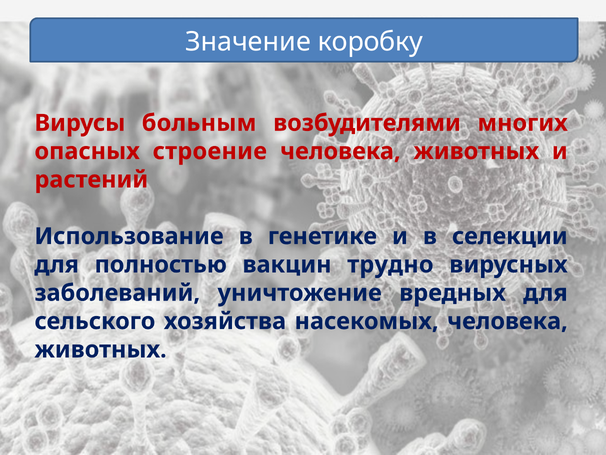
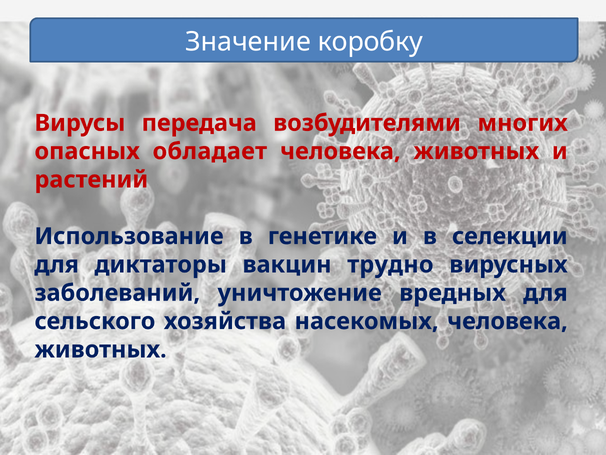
больным: больным -> передача
строение: строение -> обладает
полностью: полностью -> диктаторы
